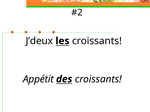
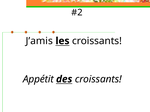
J’deux: J’deux -> J’amis
